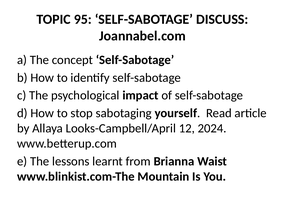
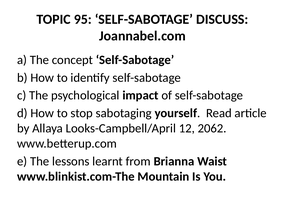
2024: 2024 -> 2062
